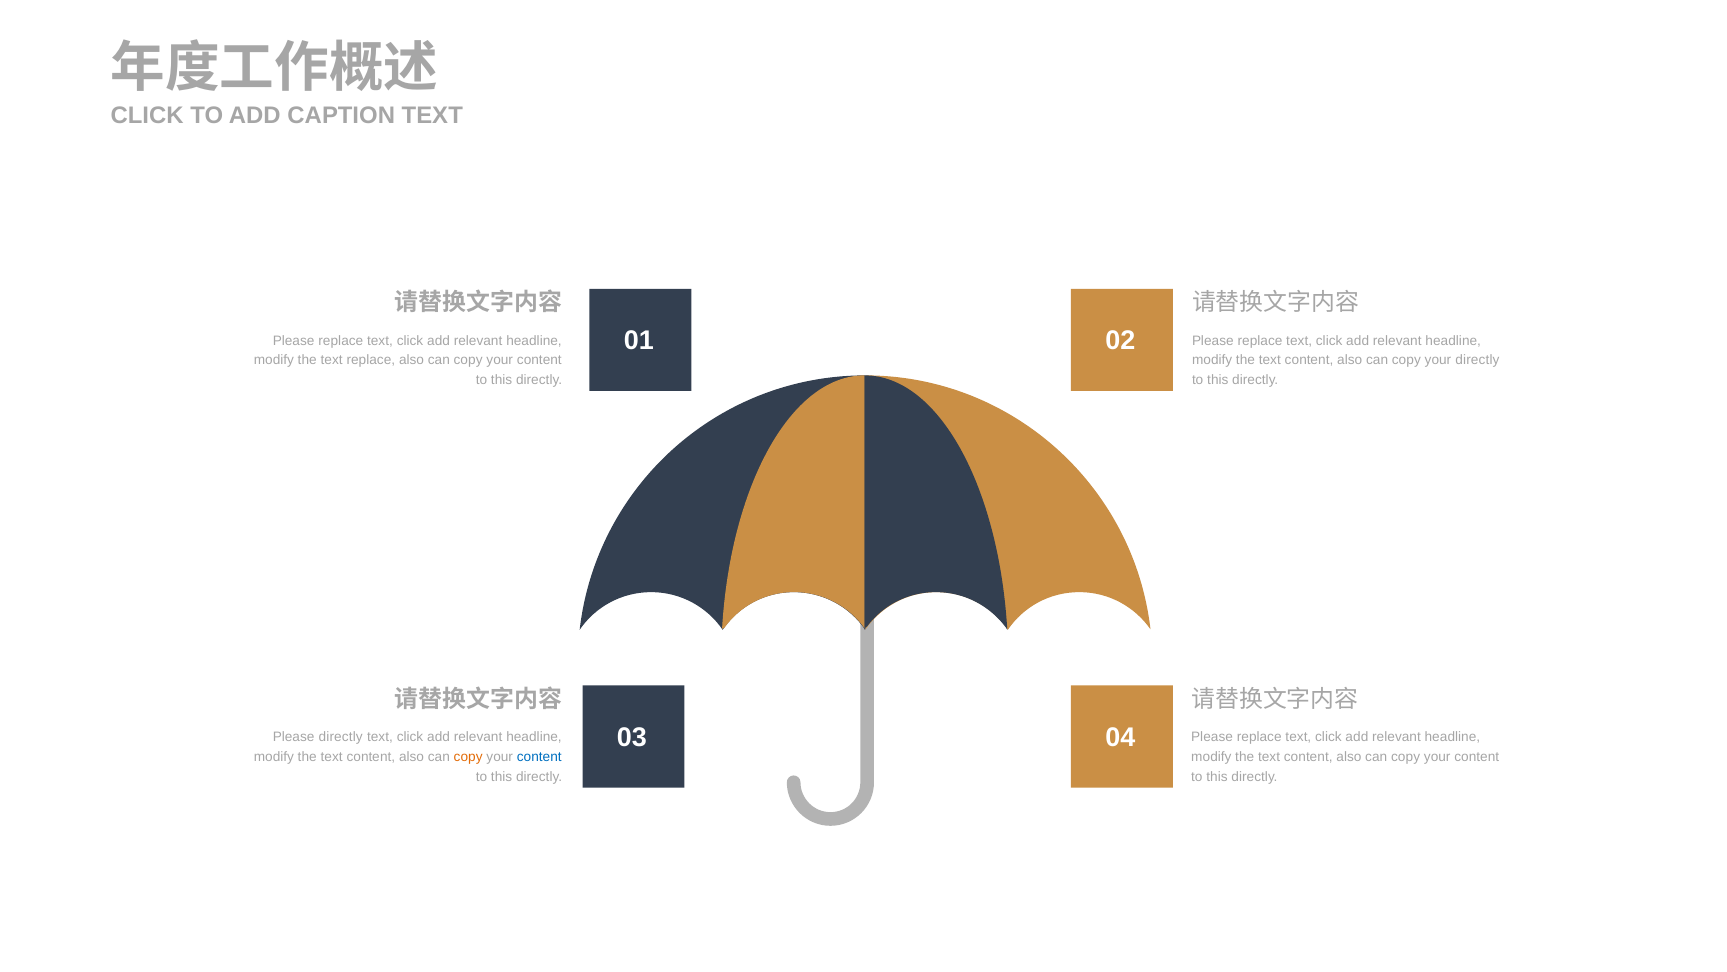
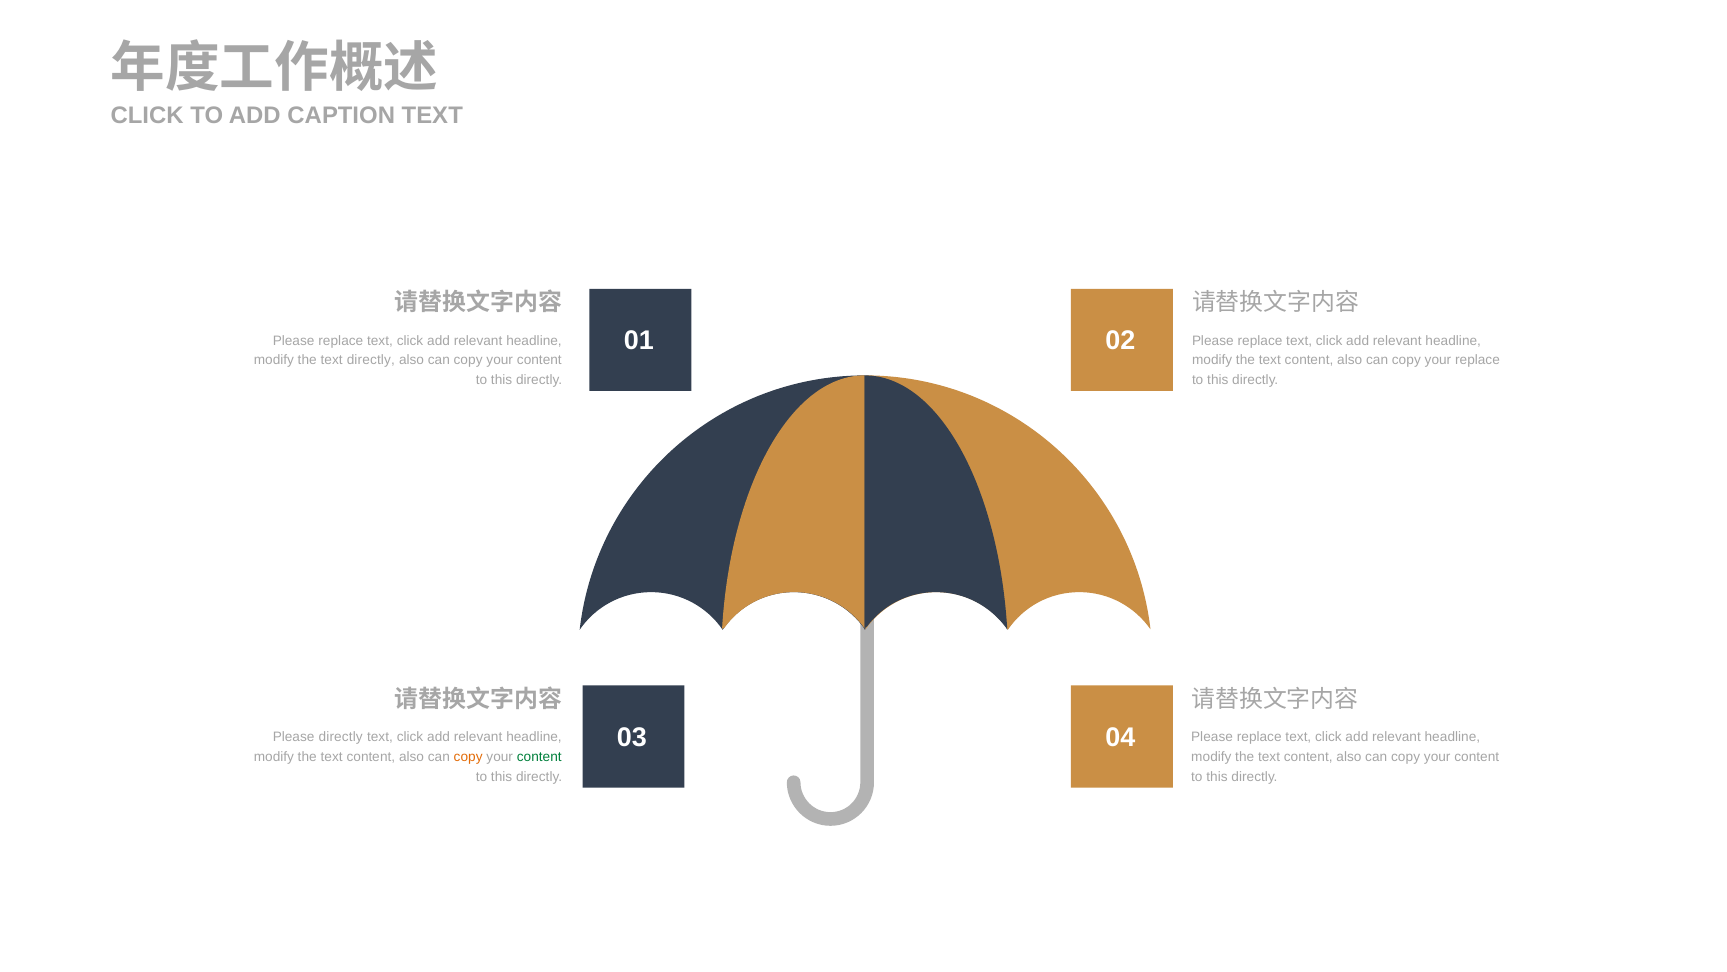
text replace: replace -> directly
your directly: directly -> replace
content at (539, 756) colour: blue -> green
